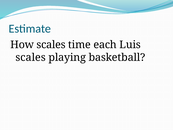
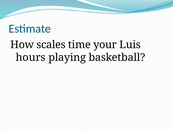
each: each -> your
scales at (31, 57): scales -> hours
